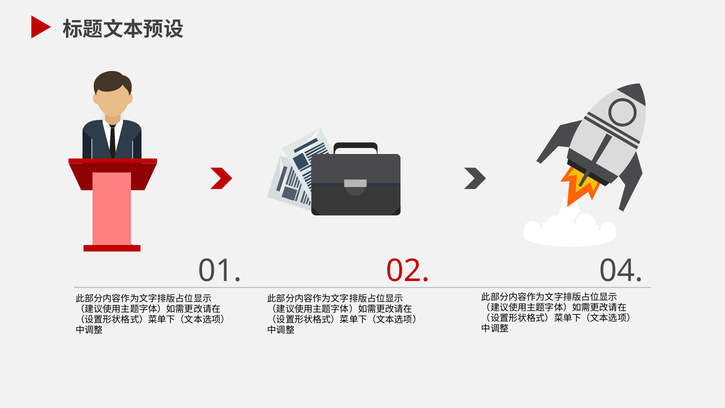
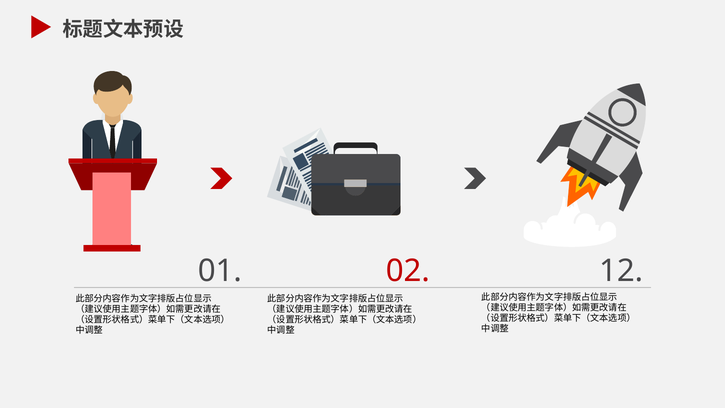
04: 04 -> 12
